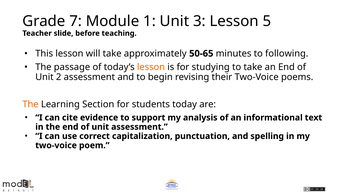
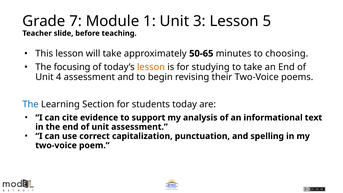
following: following -> choosing
passage: passage -> focusing
2: 2 -> 4
The at (31, 104) colour: orange -> blue
